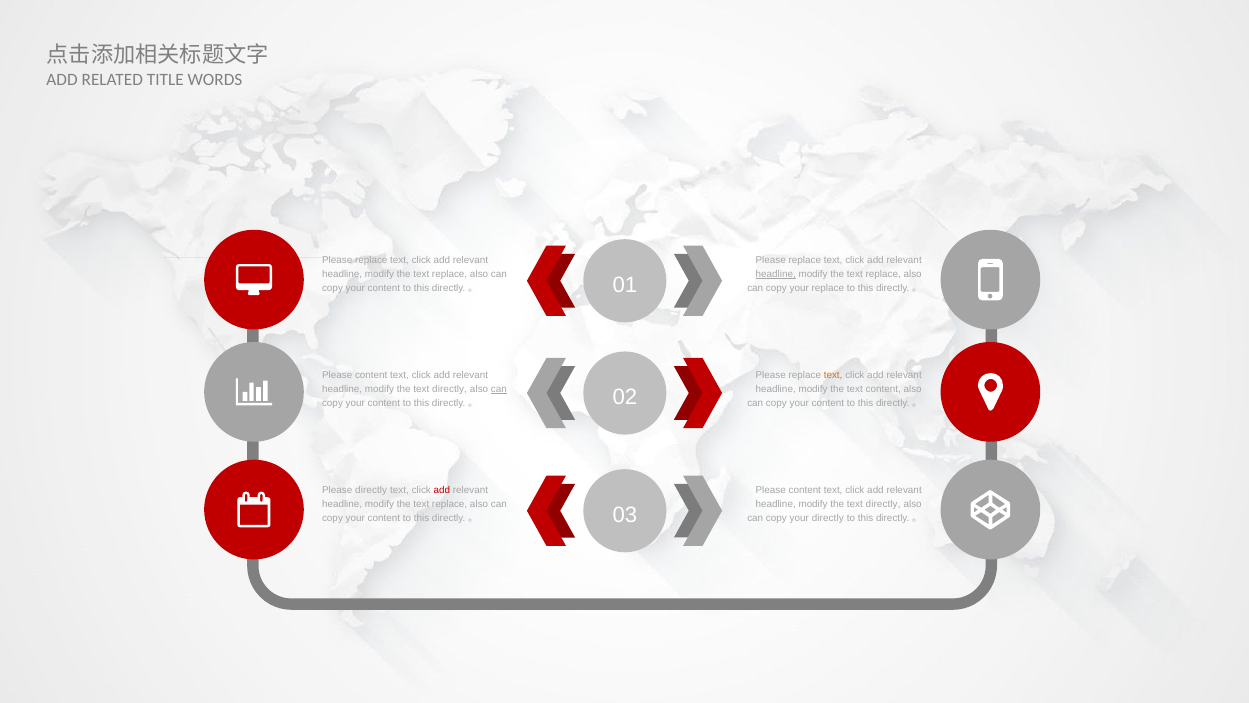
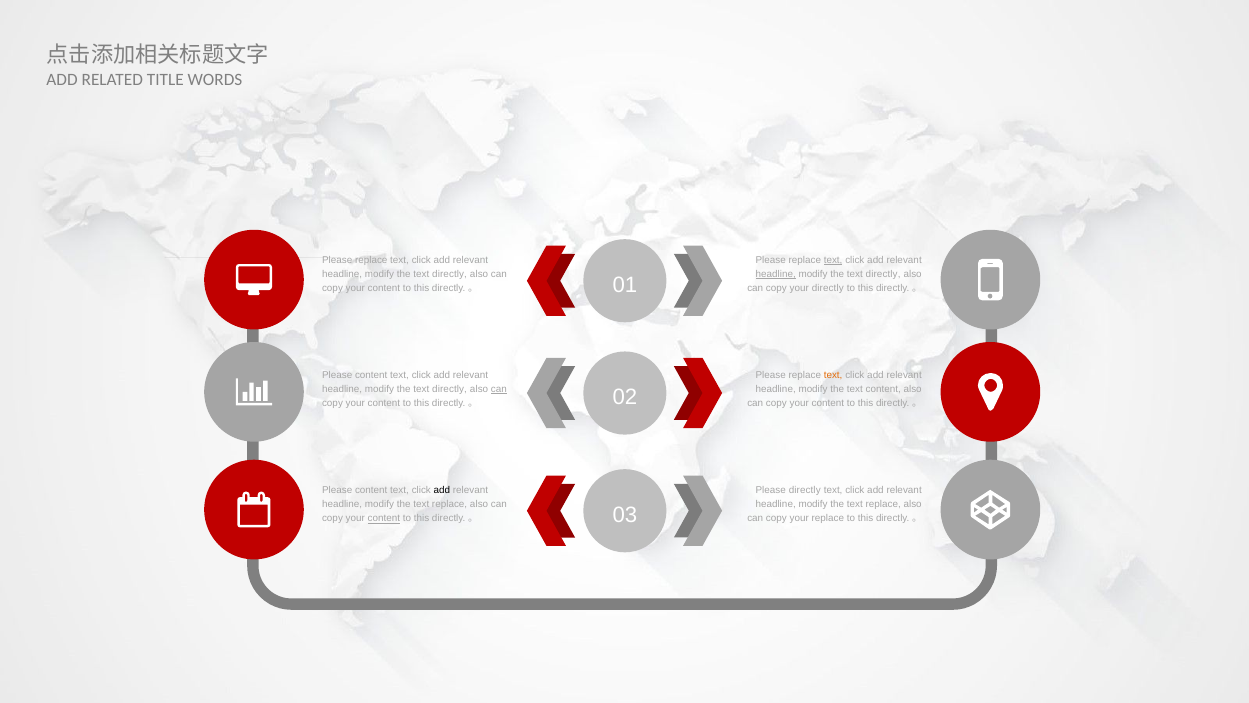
text at (833, 260) underline: none -> present
replace at (450, 274): replace -> directly
replace at (883, 274): replace -> directly
your replace: replace -> directly
directly at (371, 490): directly -> content
add at (442, 490) colour: red -> black
content at (805, 490): content -> directly
directly at (883, 504): directly -> replace
content at (384, 518) underline: none -> present
your directly: directly -> replace
